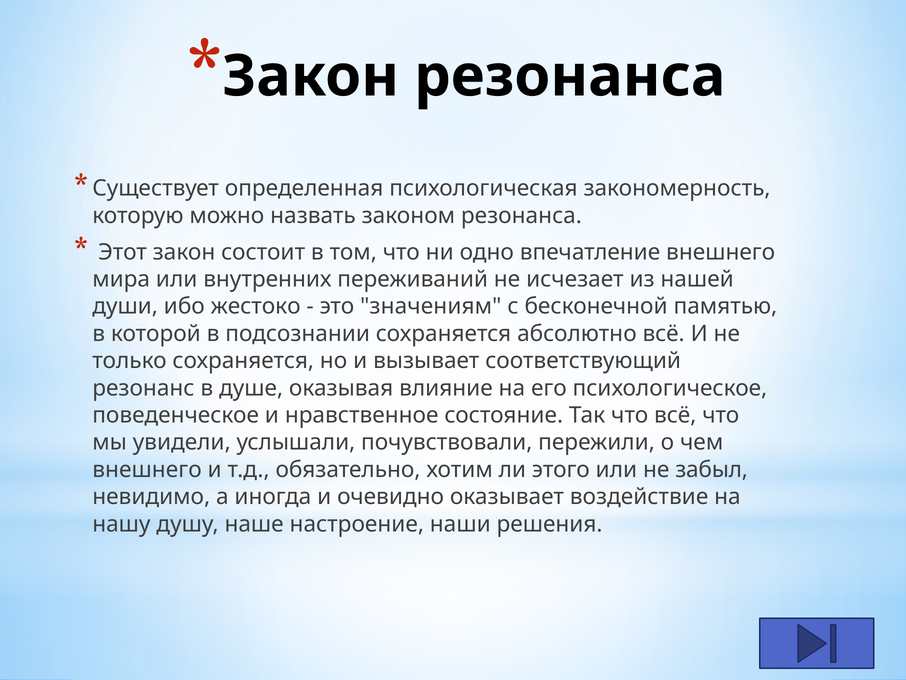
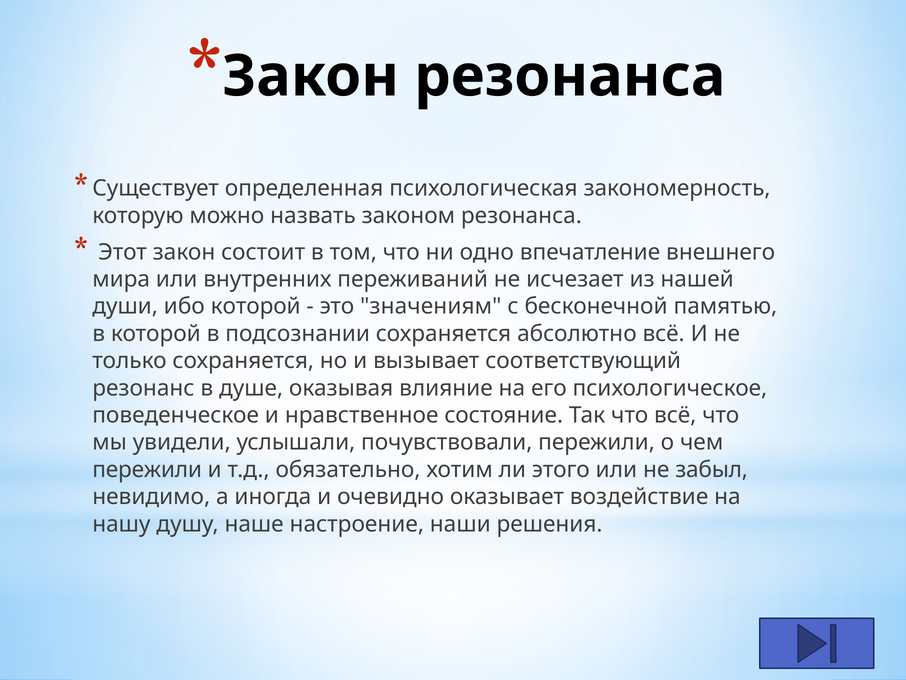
ибо жестоко: жестоко -> которой
внешнего at (147, 469): внешнего -> пережили
